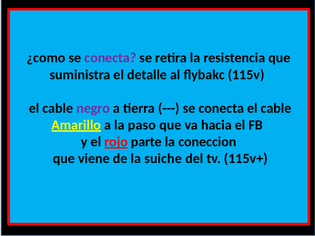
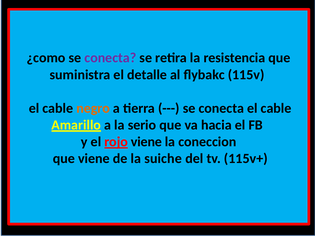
negro colour: purple -> orange
paso: paso -> serio
parte at (146, 142): parte -> viene
